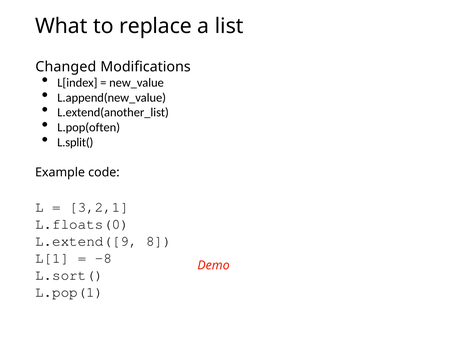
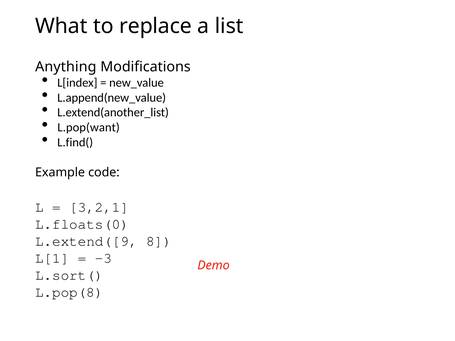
Changed: Changed -> Anything
L.pop(often: L.pop(often -> L.pop(want
L.split(: L.split( -> L.find(
-8: -8 -> -3
L.pop(1: L.pop(1 -> L.pop(8
